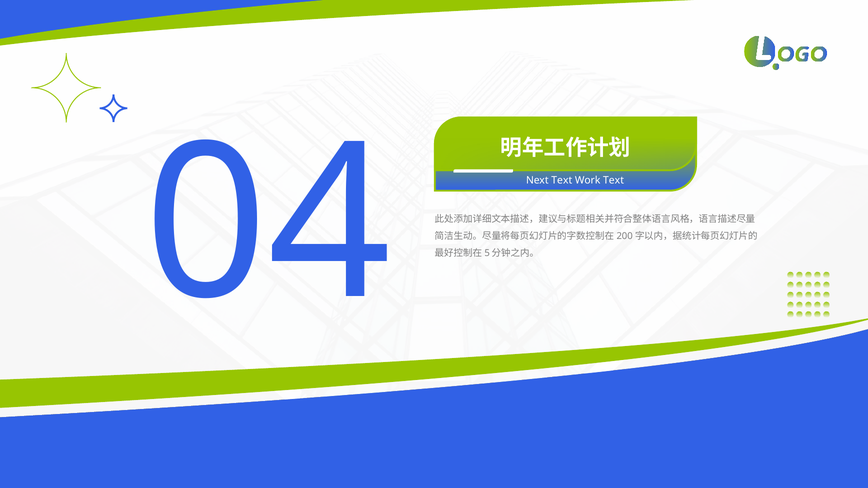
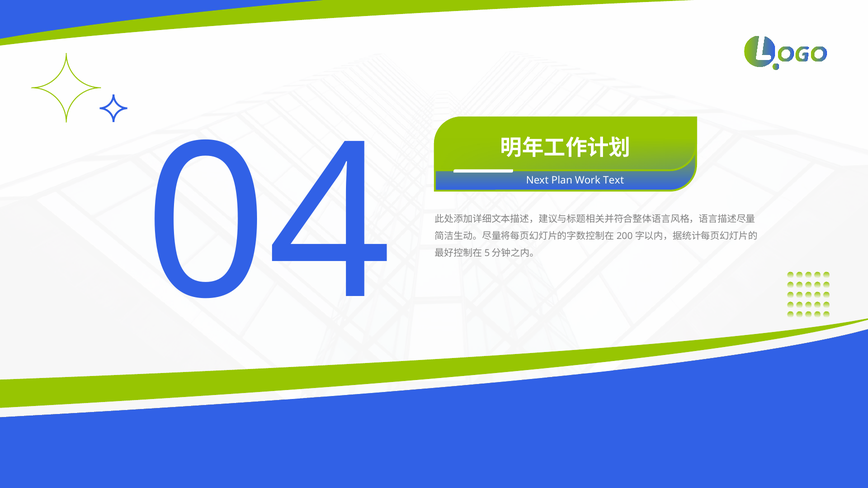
Next Text: Text -> Plan
